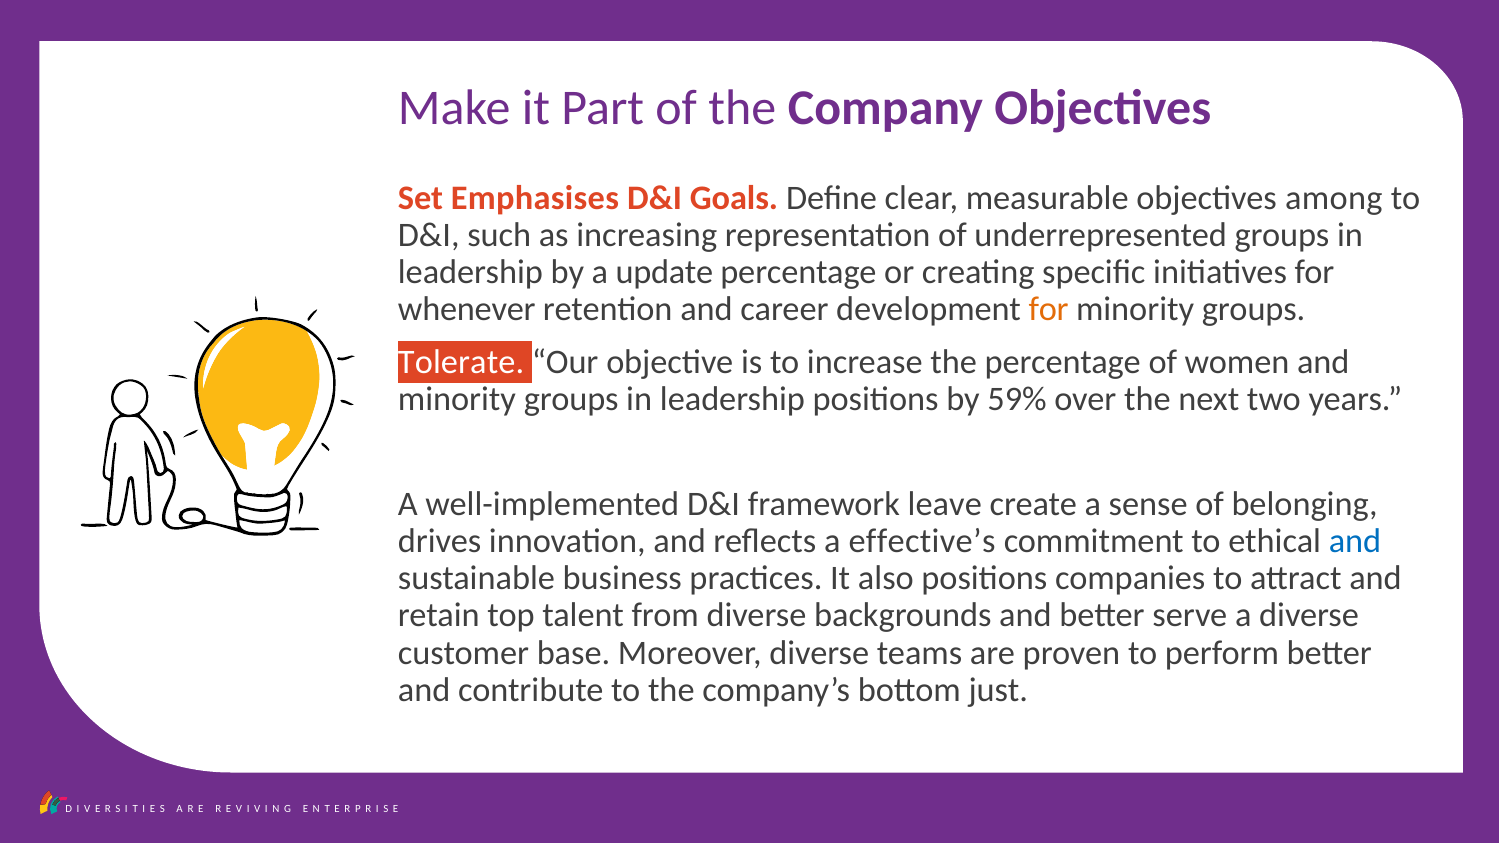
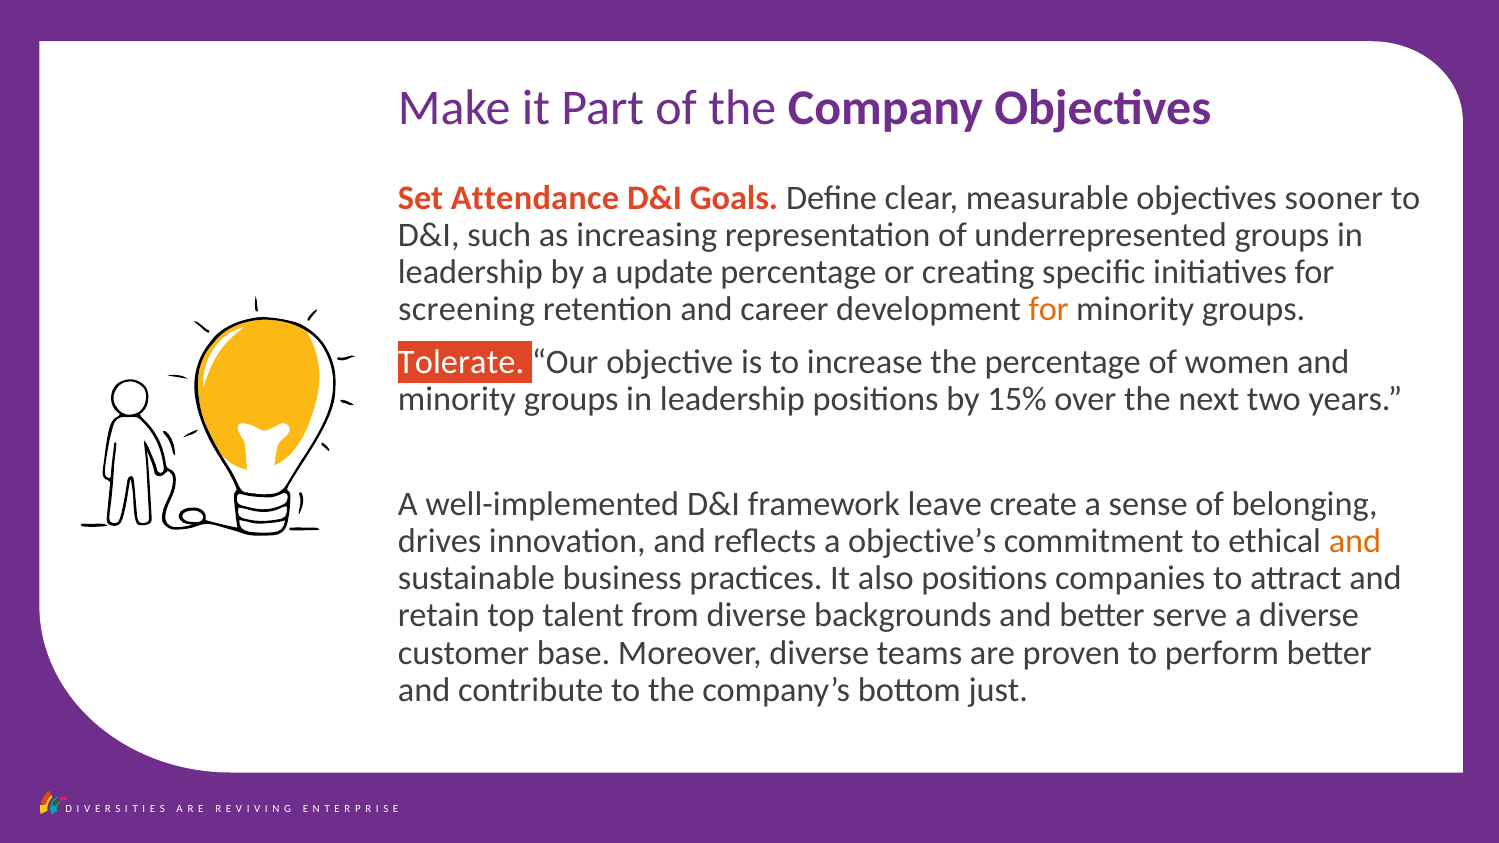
Emphasises: Emphasises -> Attendance
among: among -> sooner
whenever: whenever -> screening
59%: 59% -> 15%
effective’s: effective’s -> objective’s
and at (1355, 542) colour: blue -> orange
